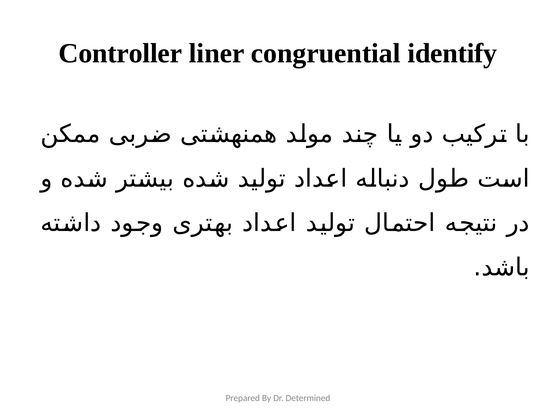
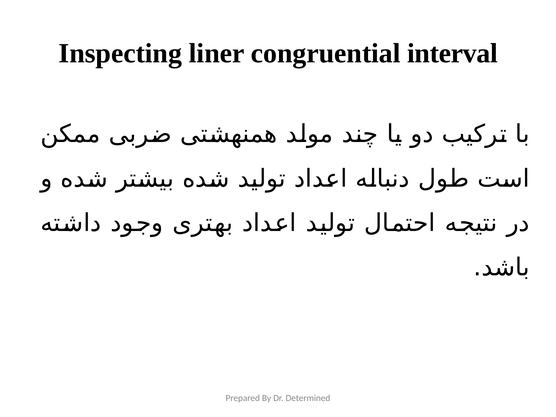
Controller: Controller -> Inspecting
identify: identify -> interval
